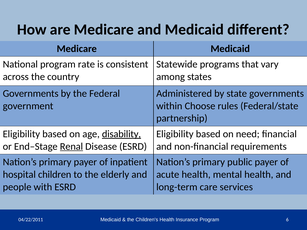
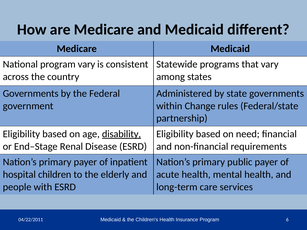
program rate: rate -> vary
Choose: Choose -> Change
Renal underline: present -> none
